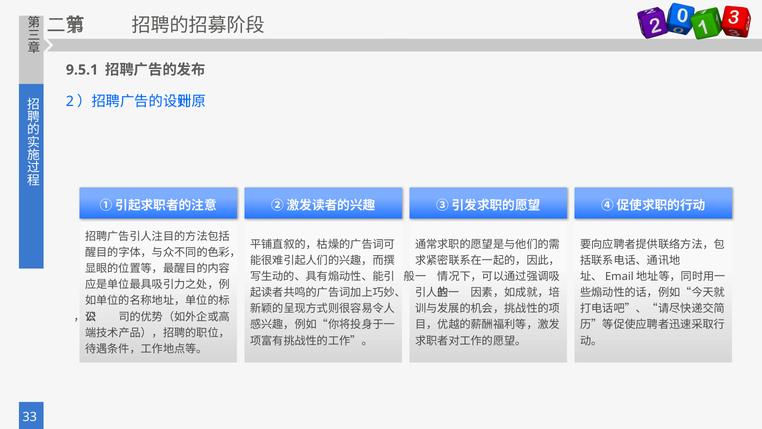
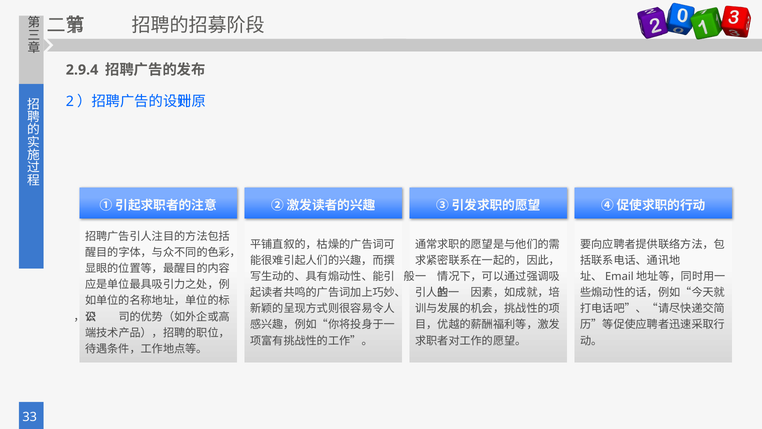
9.5.1: 9.5.1 -> 2.9.4
